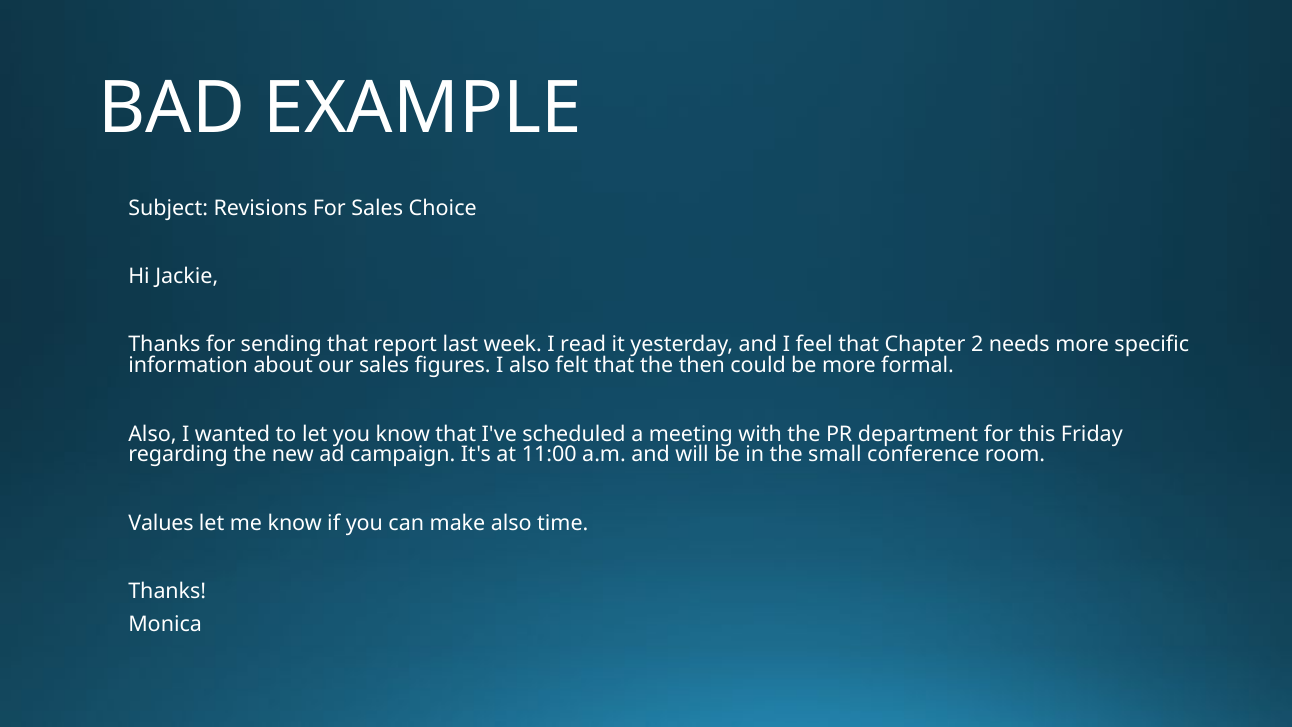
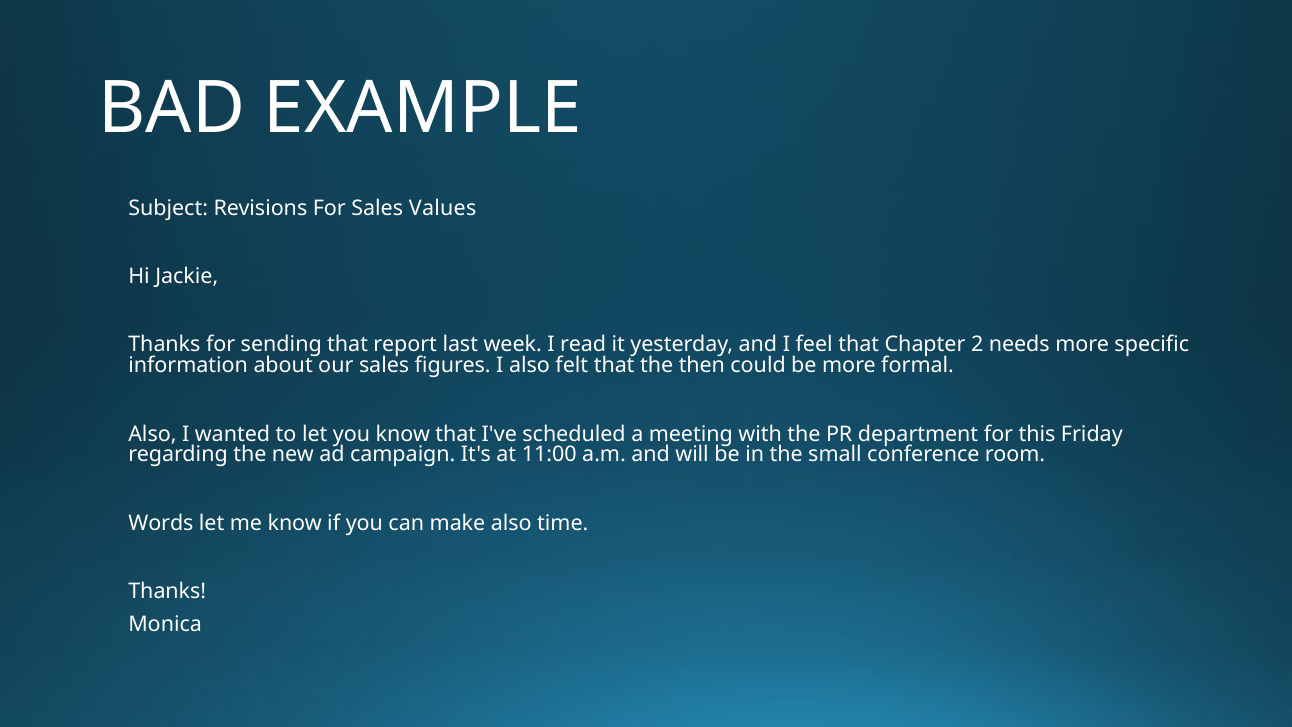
Choice: Choice -> Values
Values: Values -> Words
